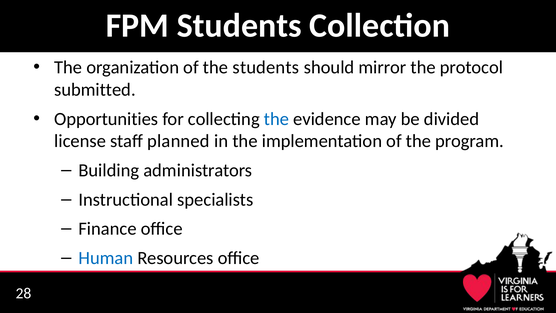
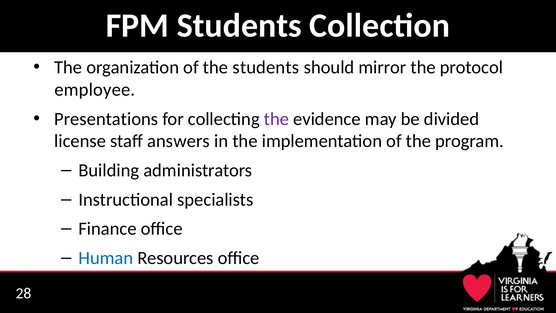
submitted: submitted -> employee
Opportunities: Opportunities -> Presentations
the at (277, 119) colour: blue -> purple
planned: planned -> answers
